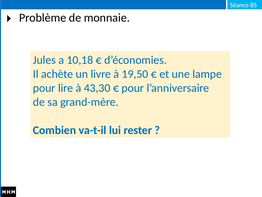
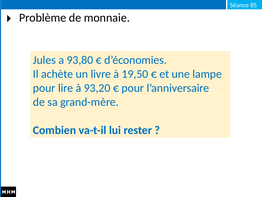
10,18: 10,18 -> 93,80
43,30: 43,30 -> 93,20
